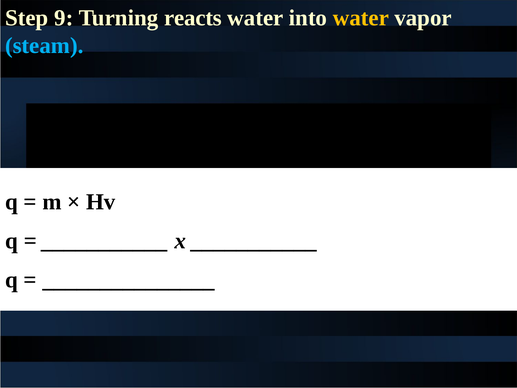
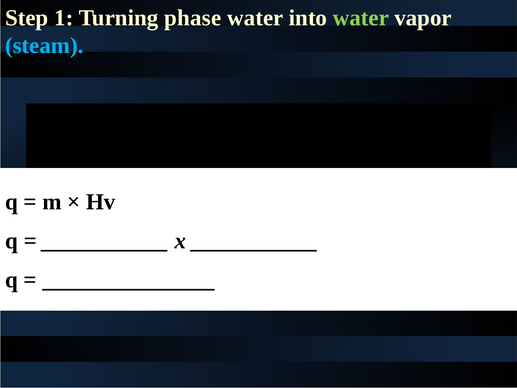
9: 9 -> 1
reacts: reacts -> phase
water at (361, 18) colour: yellow -> light green
